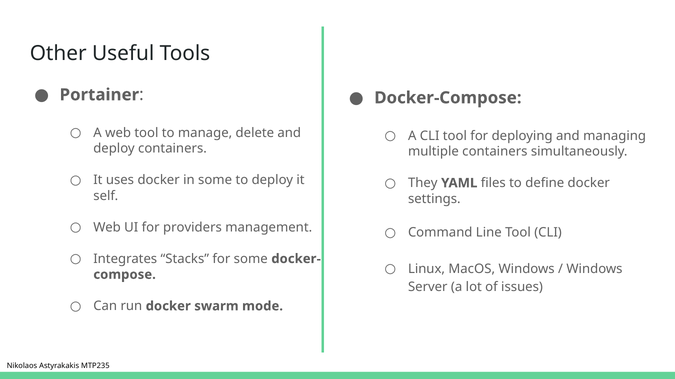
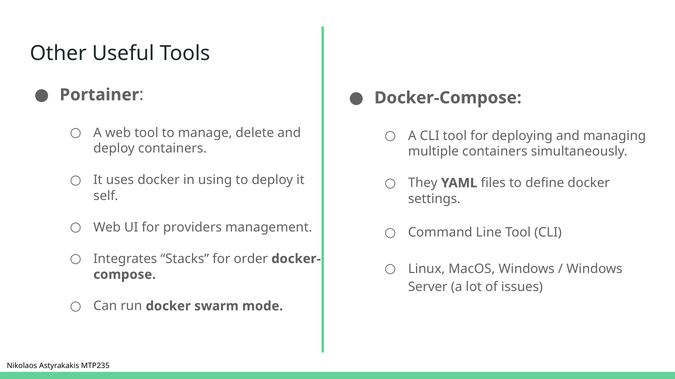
in some: some -> using
for some: some -> order
